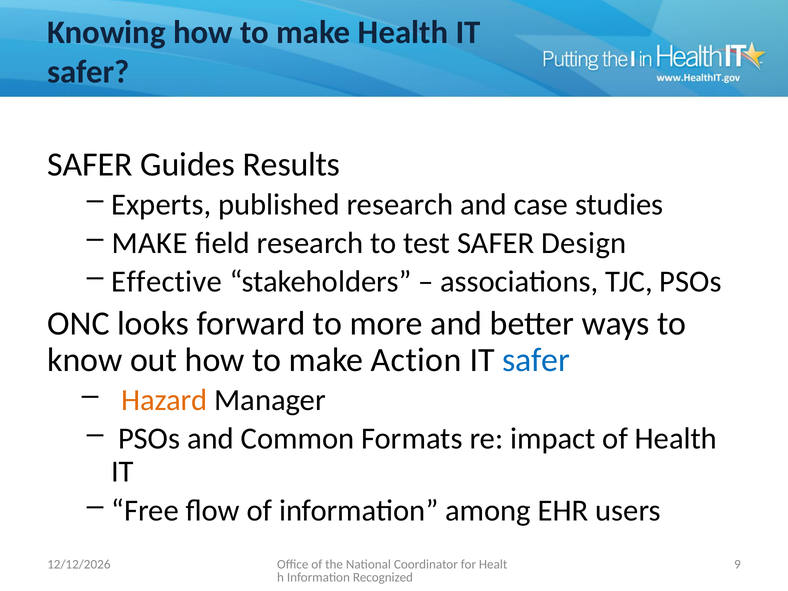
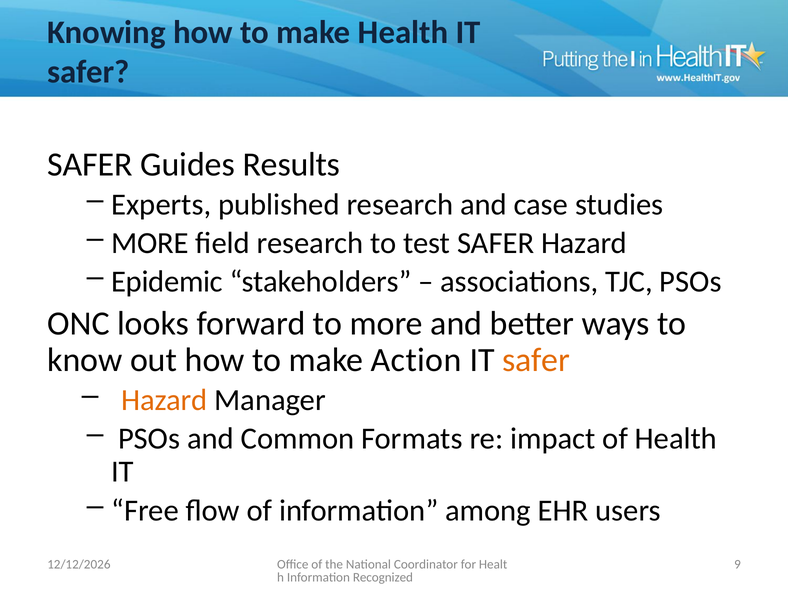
MAKE at (150, 243): MAKE -> MORE
SAFER Design: Design -> Hazard
Effective: Effective -> Epidemic
safer at (536, 360) colour: blue -> orange
